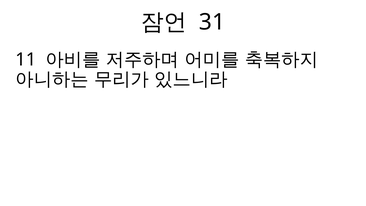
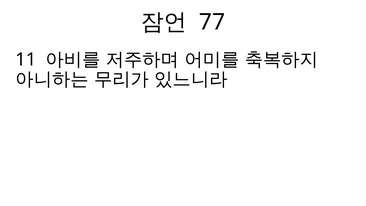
31: 31 -> 77
